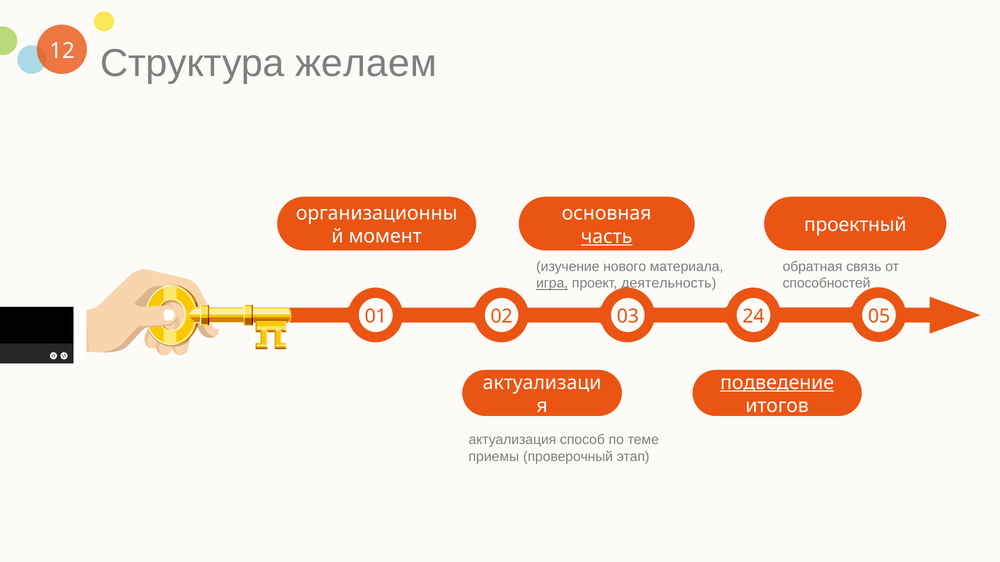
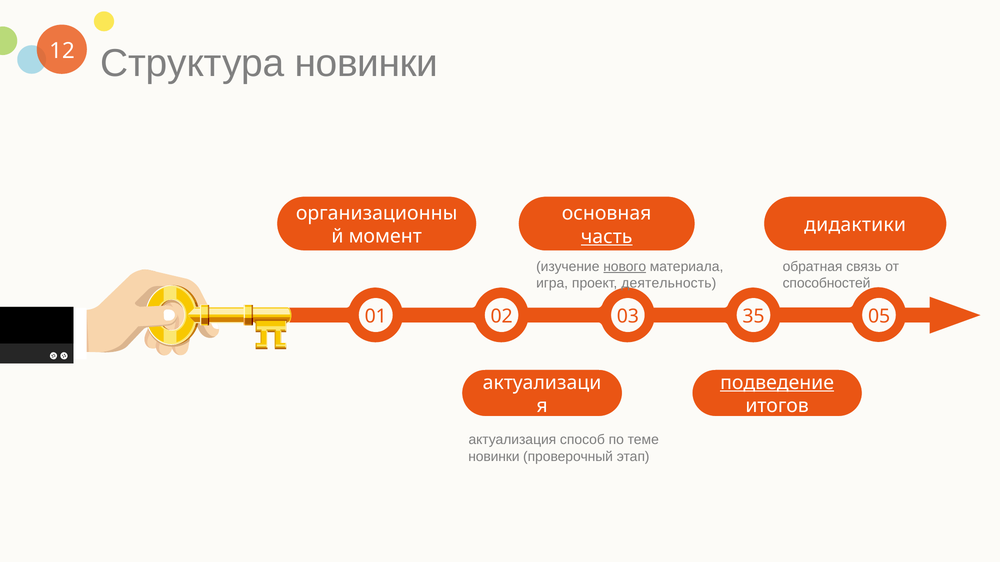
Структура желаем: желаем -> новинки
проектный: проектный -> дидактики
нового underline: none -> present
игра underline: present -> none
24: 24 -> 35
приемы at (494, 457): приемы -> новинки
